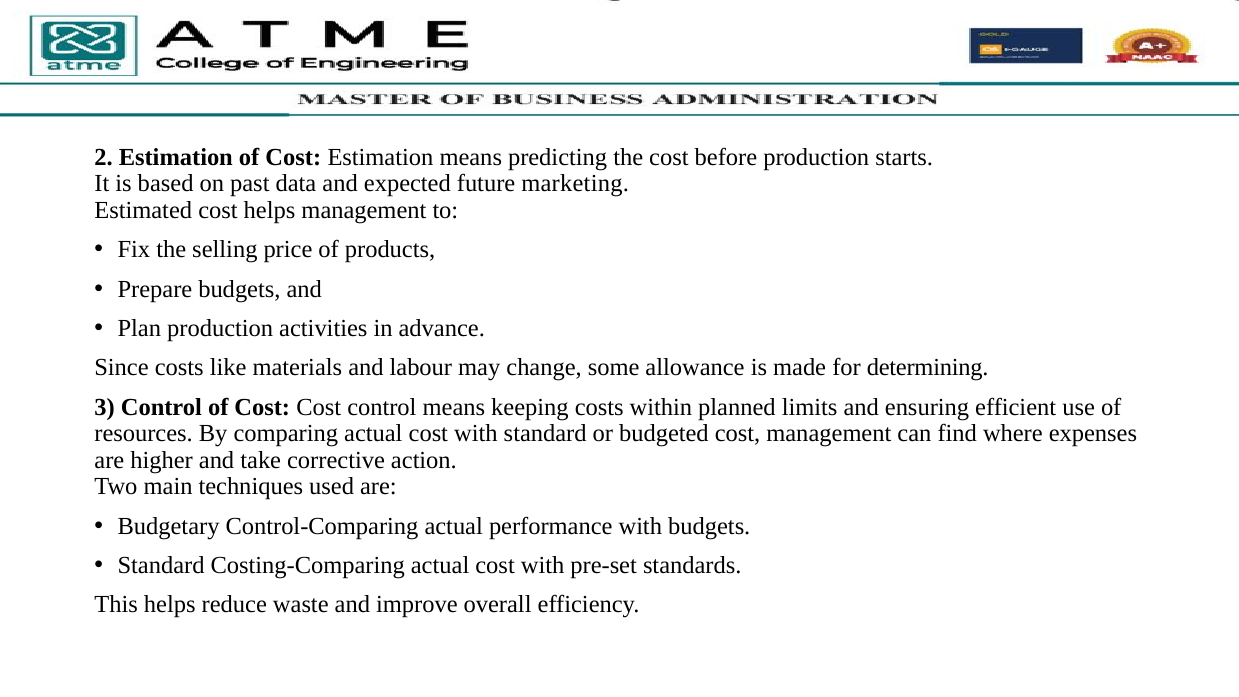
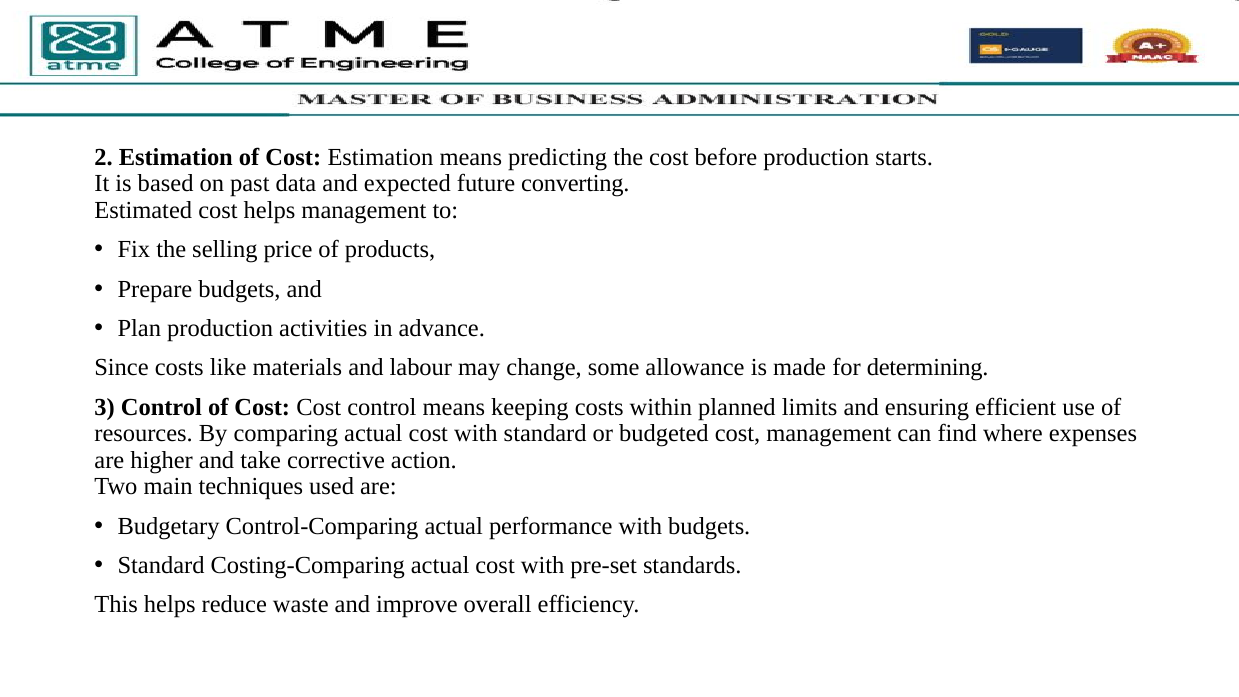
marketing: marketing -> converting
